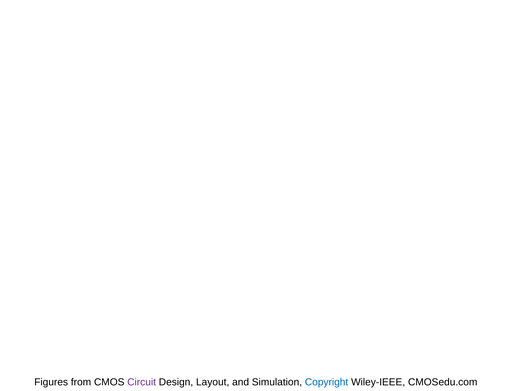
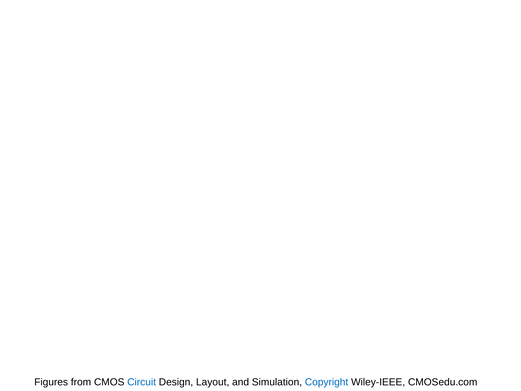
Circuit colour: purple -> blue
